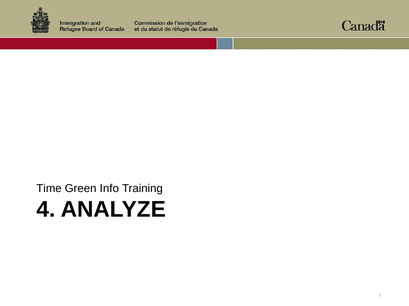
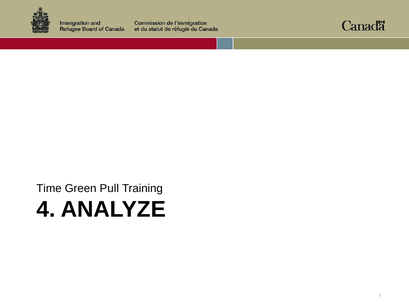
Info: Info -> Pull
